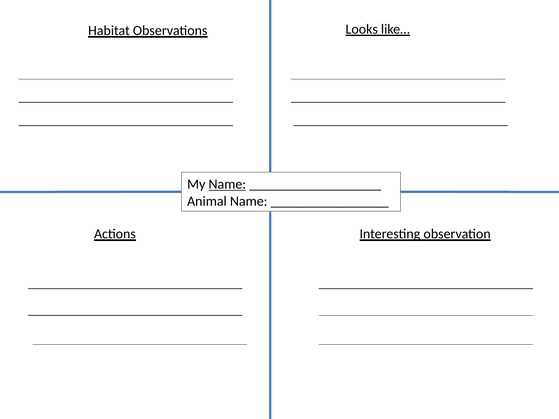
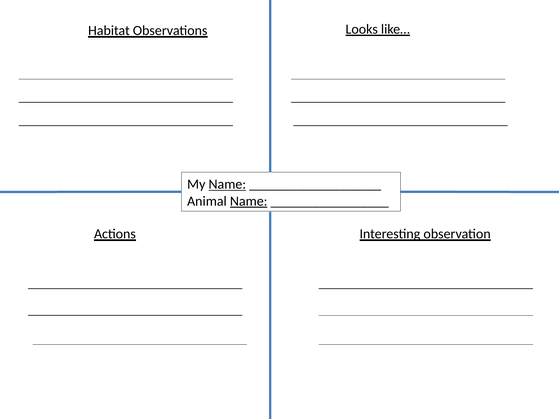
Name at (249, 201) underline: none -> present
